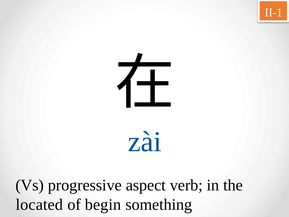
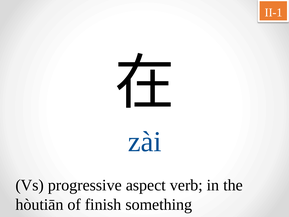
located: located -> hòutiān
begin: begin -> finish
